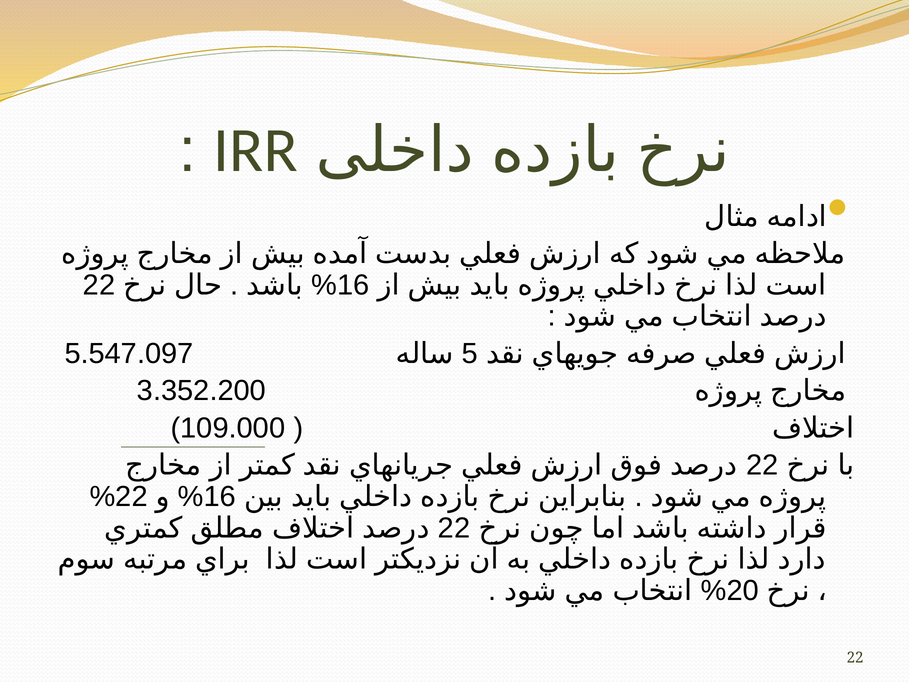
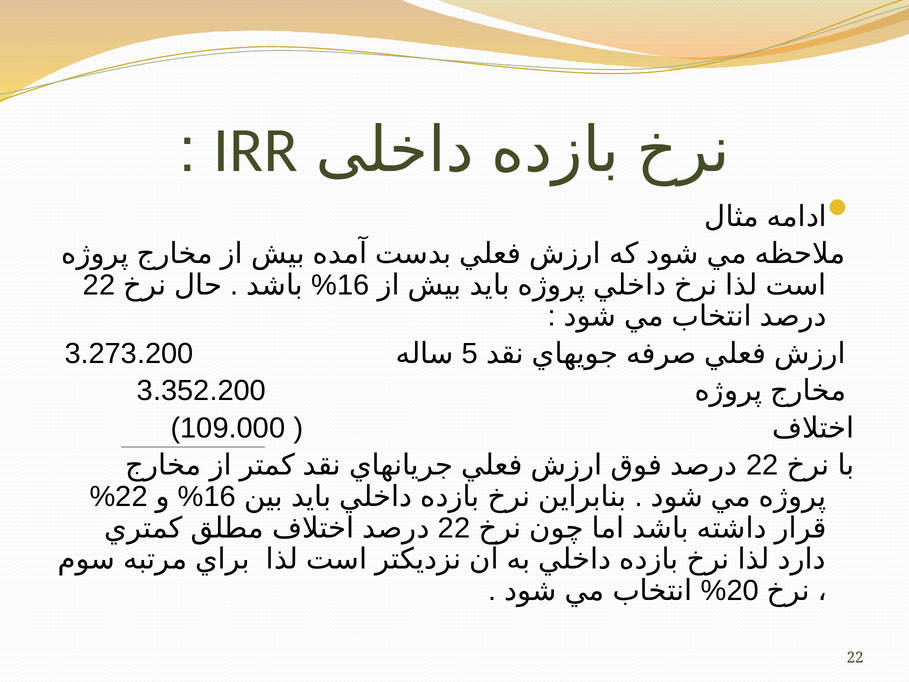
5.547.097: 5.547.097 -> 3.273.200
